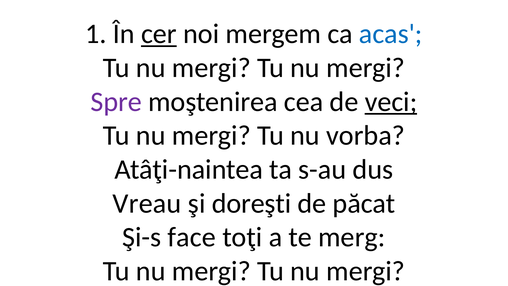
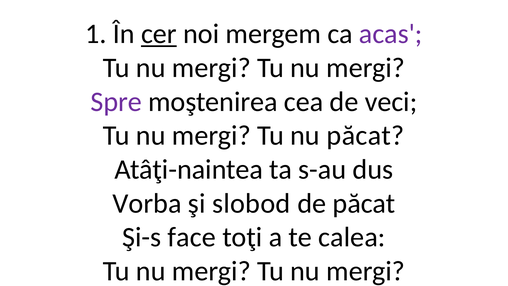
acas colour: blue -> purple
veci underline: present -> none
nu vorba: vorba -> păcat
Vreau: Vreau -> Vorba
doreşti: doreşti -> slobod
merg: merg -> calea
